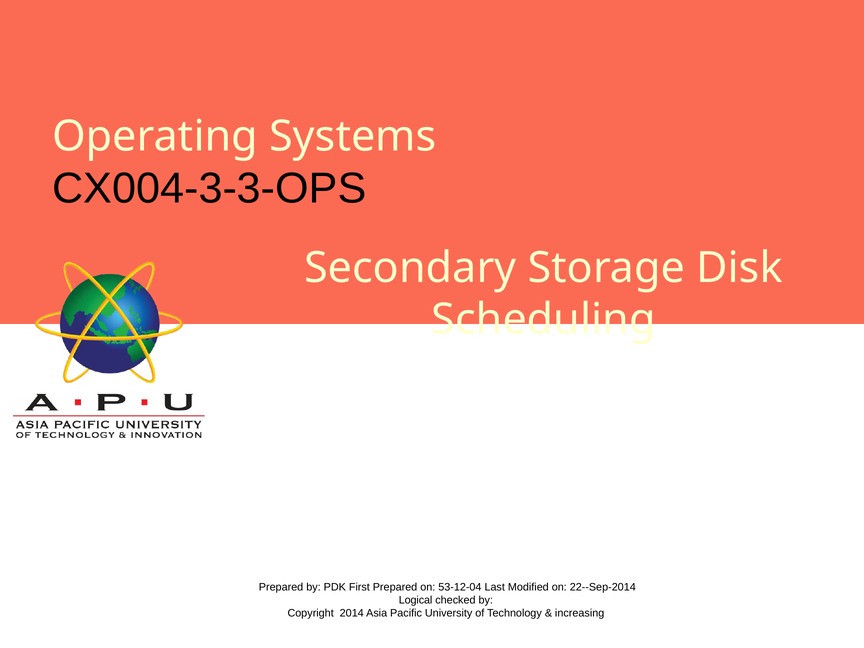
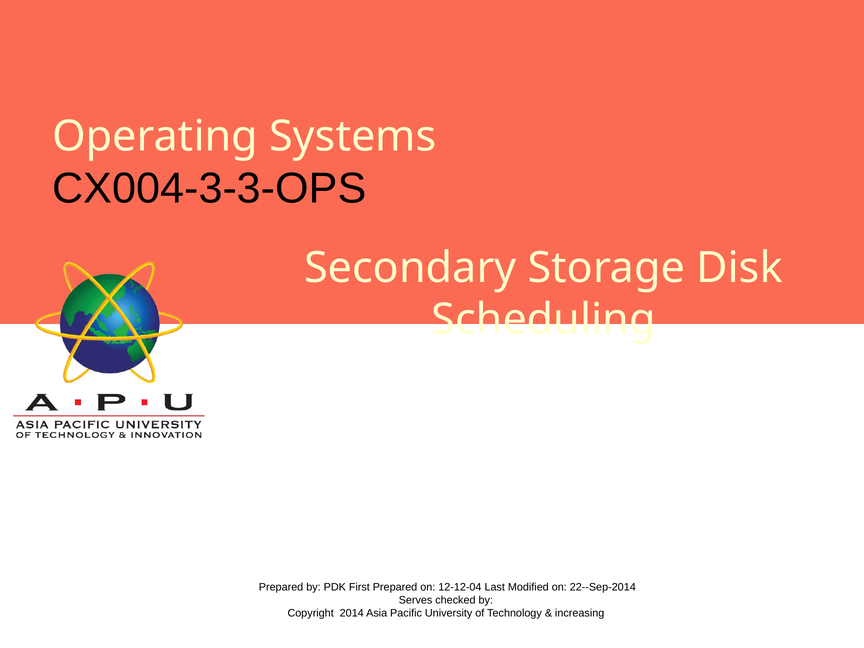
53-12-04: 53-12-04 -> 12-12-04
Logical: Logical -> Serves
